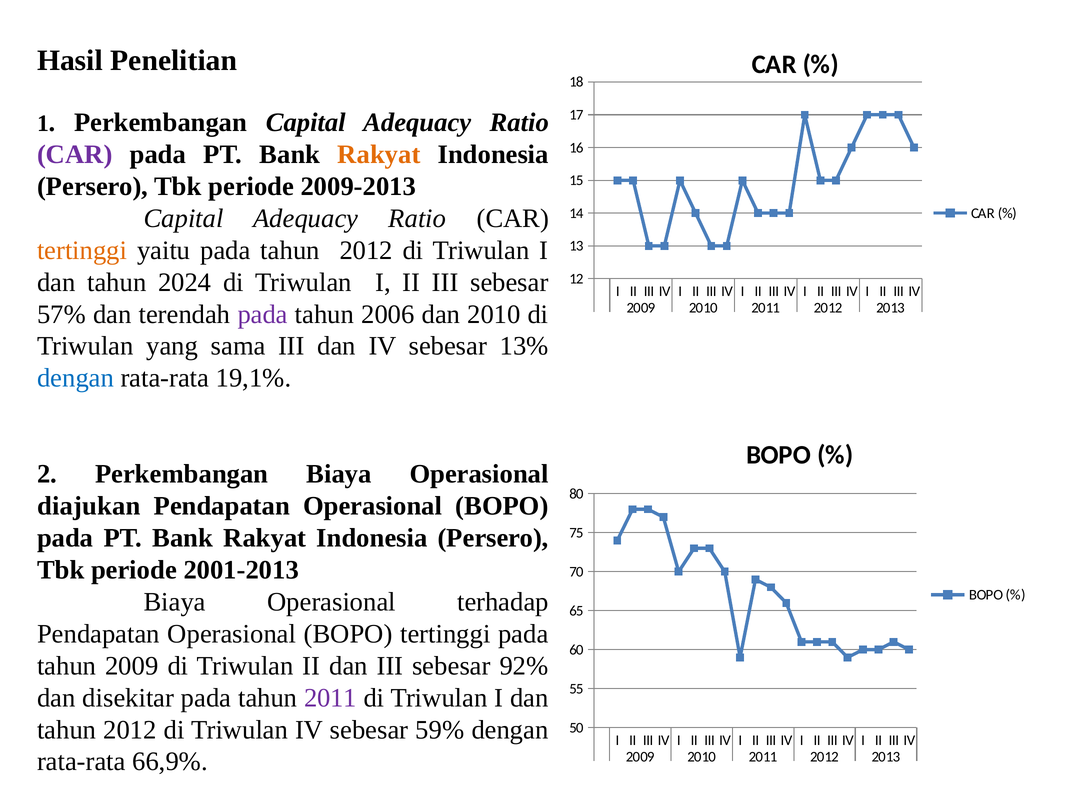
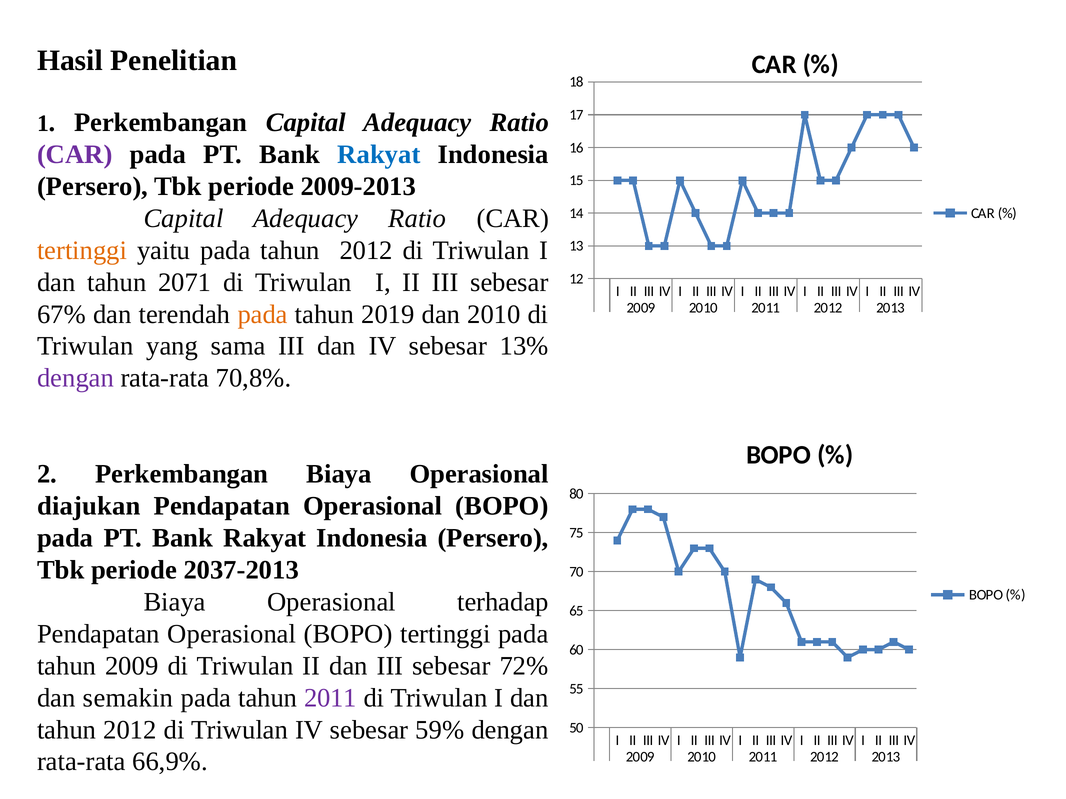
Rakyat at (379, 155) colour: orange -> blue
2024: 2024 -> 2071
57%: 57% -> 67%
pada at (263, 314) colour: purple -> orange
2006: 2006 -> 2019
dengan at (76, 378) colour: blue -> purple
19,1%: 19,1% -> 70,8%
2001-2013: 2001-2013 -> 2037-2013
92%: 92% -> 72%
disekitar: disekitar -> semakin
